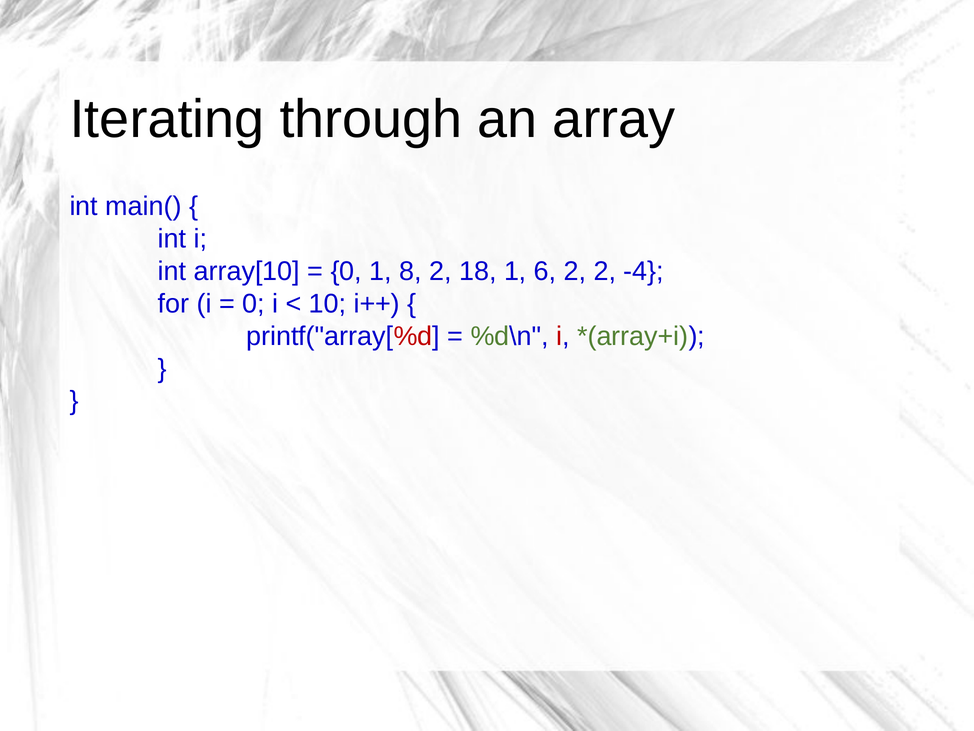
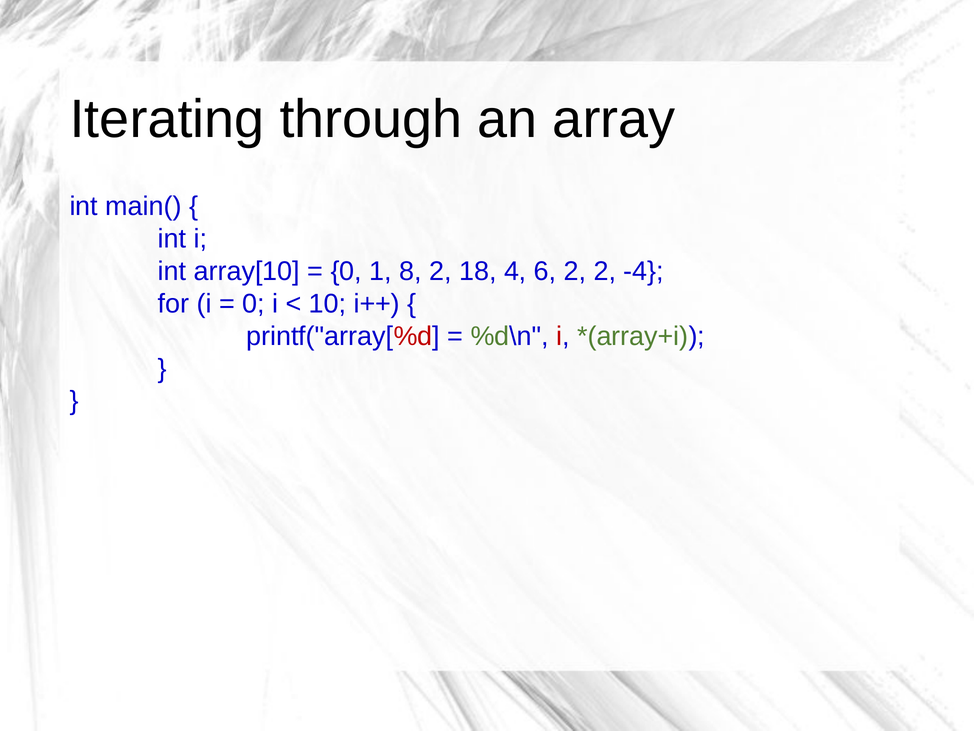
18 1: 1 -> 4
